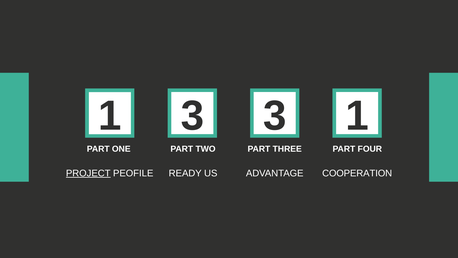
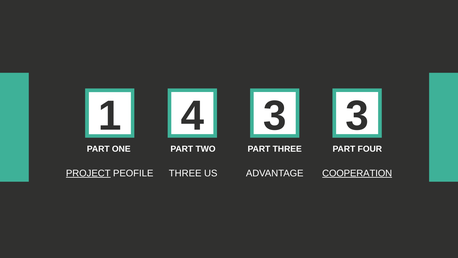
1 3: 3 -> 4
3 1: 1 -> 3
PEOFILE READY: READY -> THREE
COOPERATION underline: none -> present
